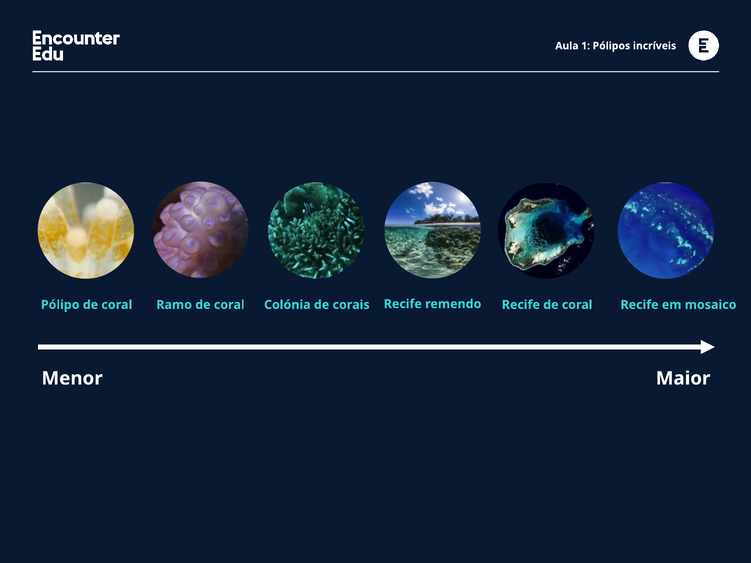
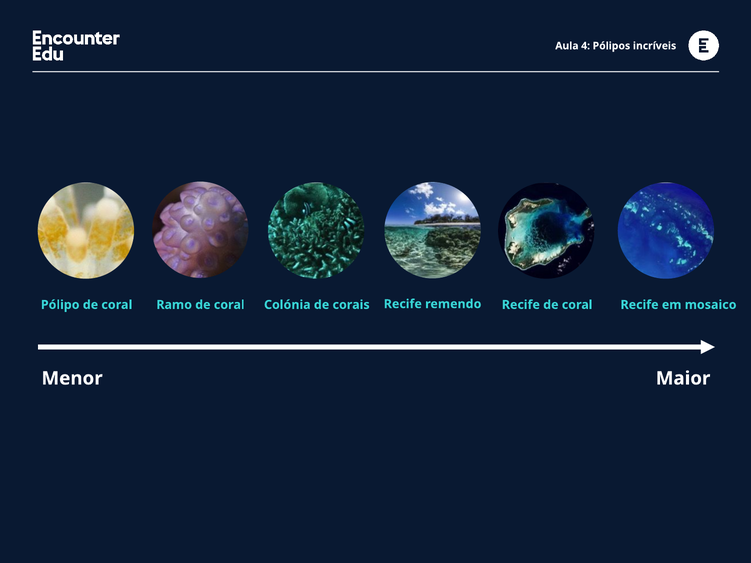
1: 1 -> 4
